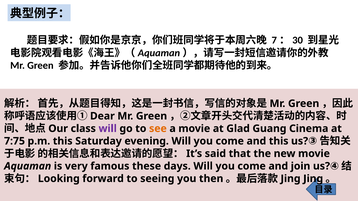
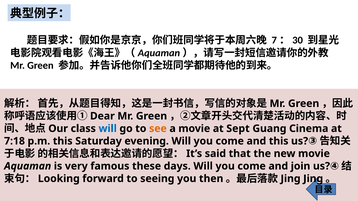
will at (108, 129) colour: purple -> blue
Glad: Glad -> Sept
7:75: 7:75 -> 7:18
